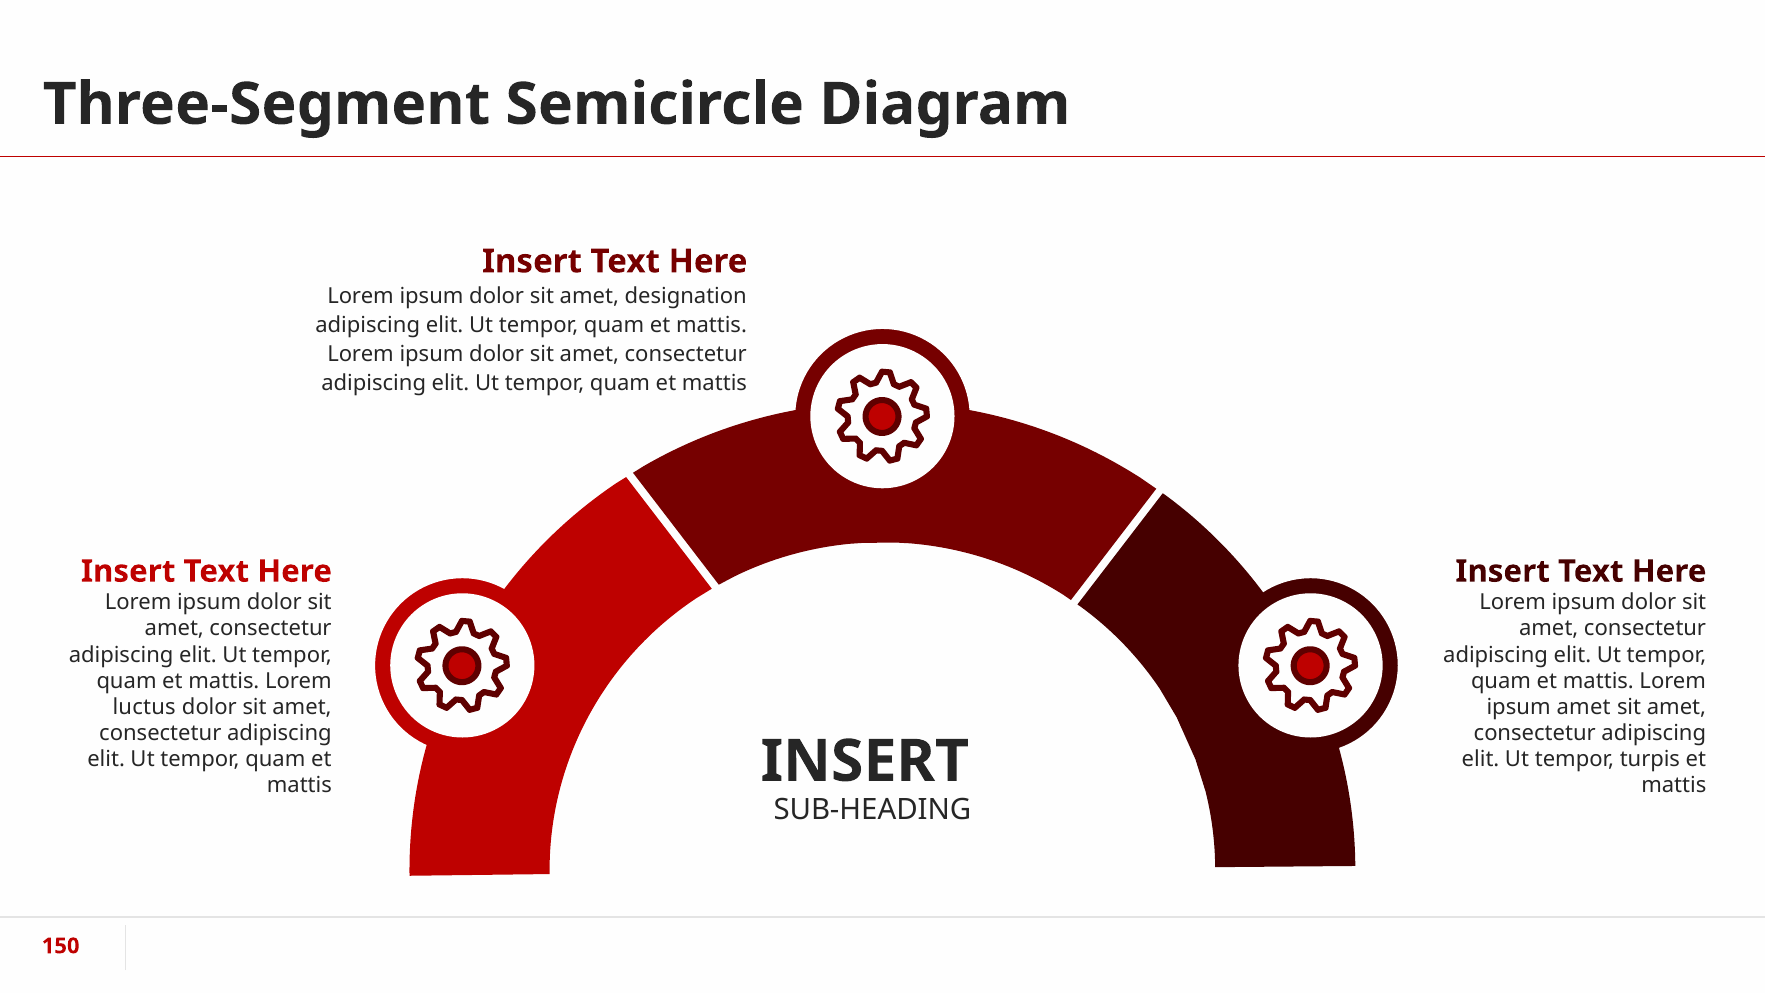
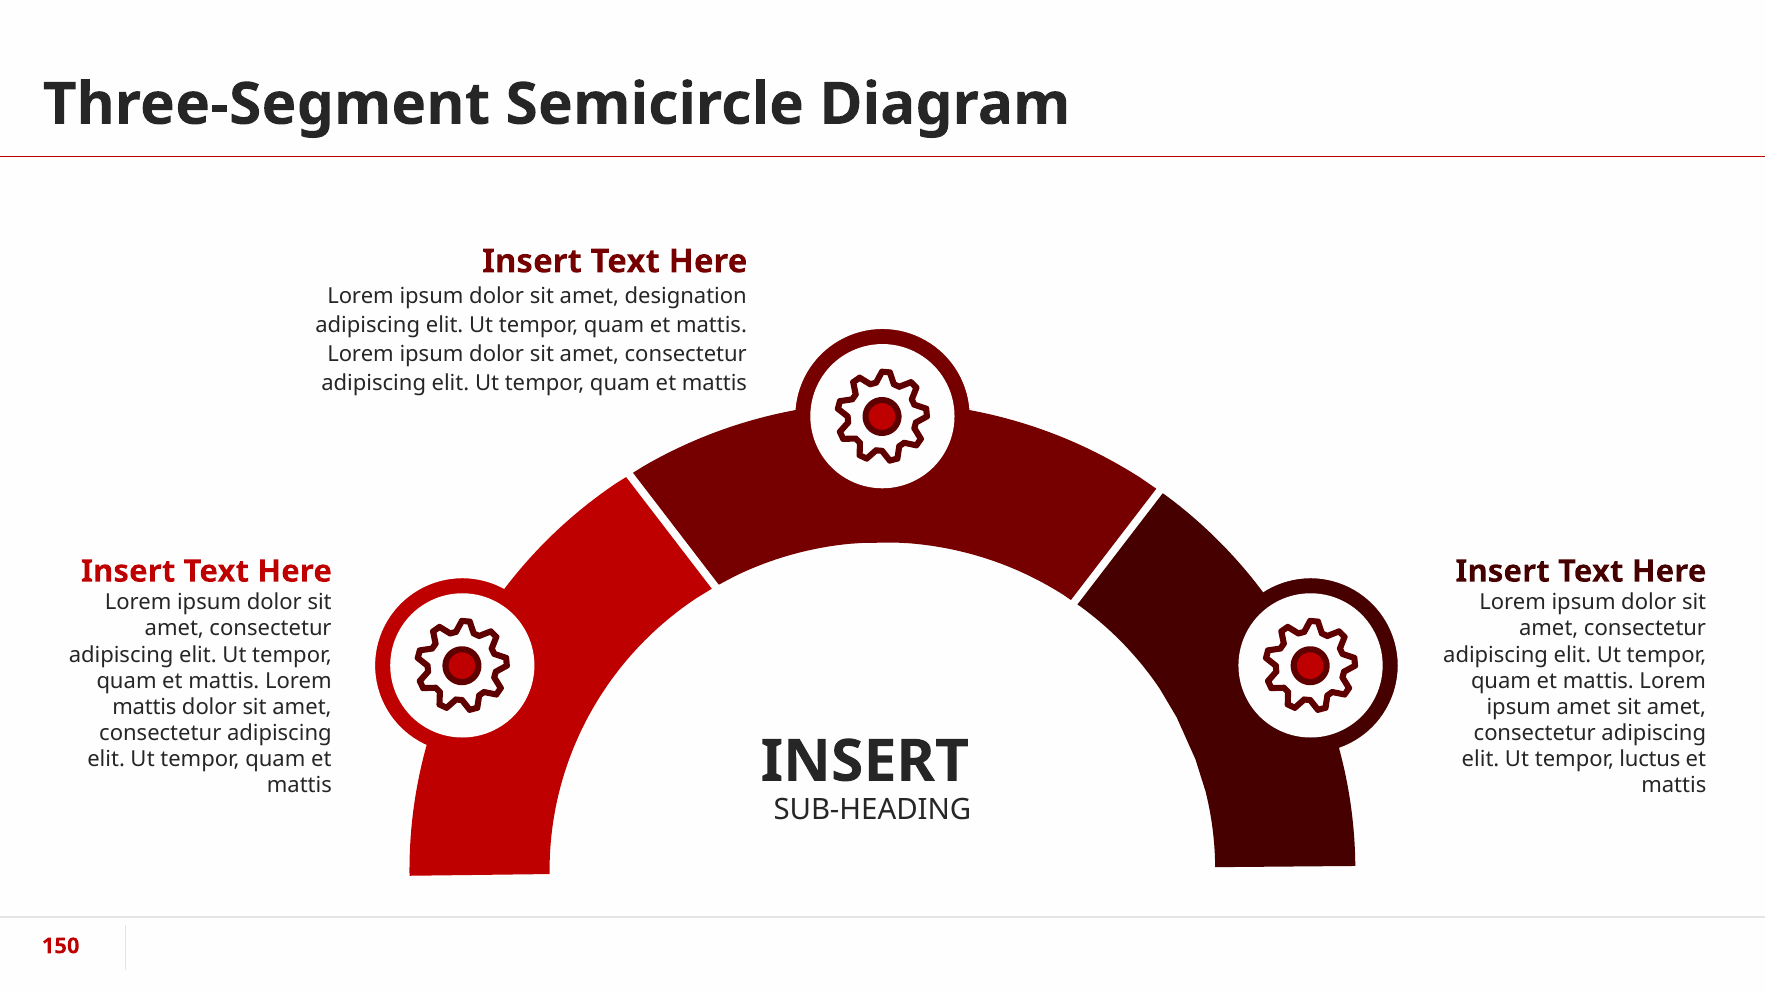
luctus at (144, 707): luctus -> mattis
turpis: turpis -> luctus
